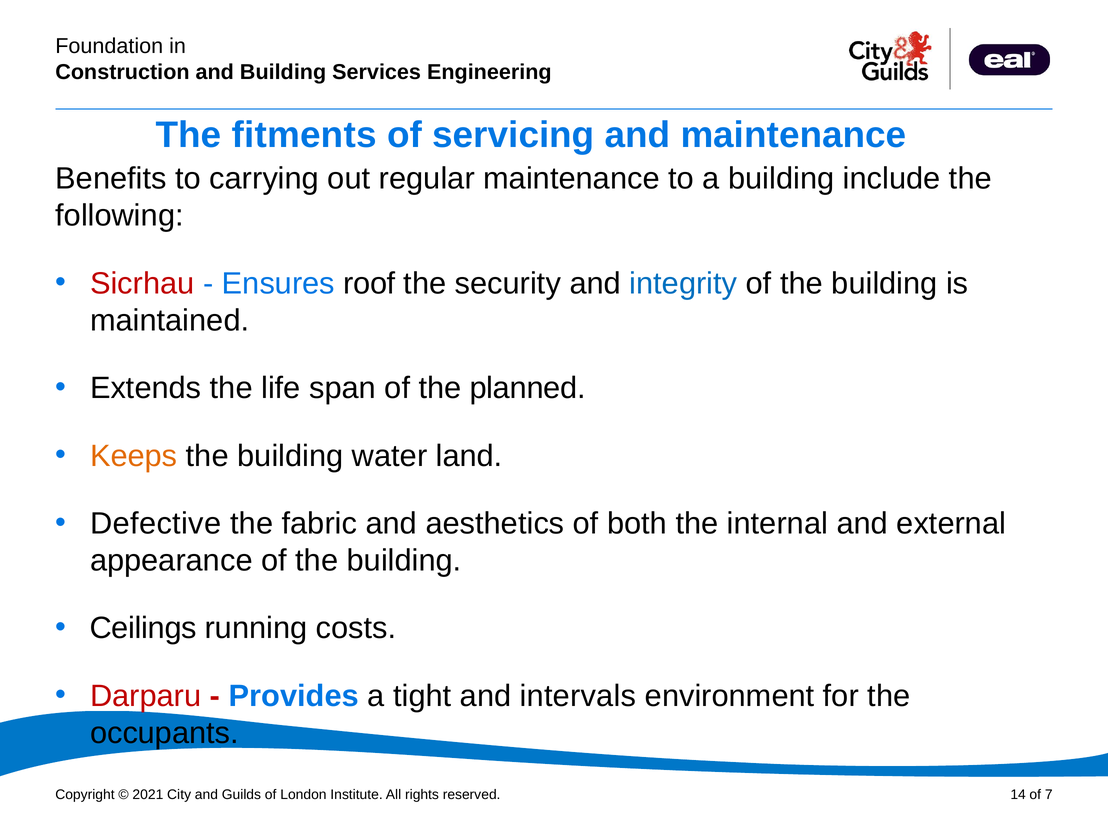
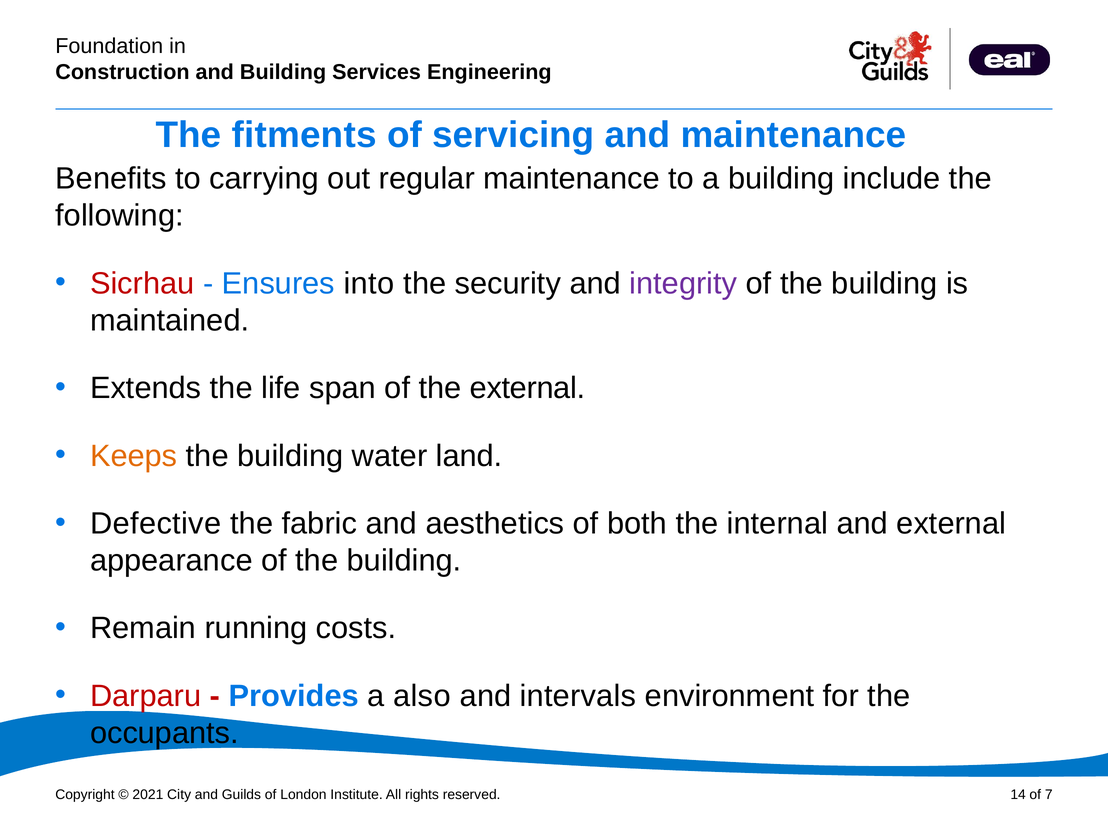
roof: roof -> into
integrity colour: blue -> purple
the planned: planned -> external
Ceilings: Ceilings -> Remain
tight: tight -> also
